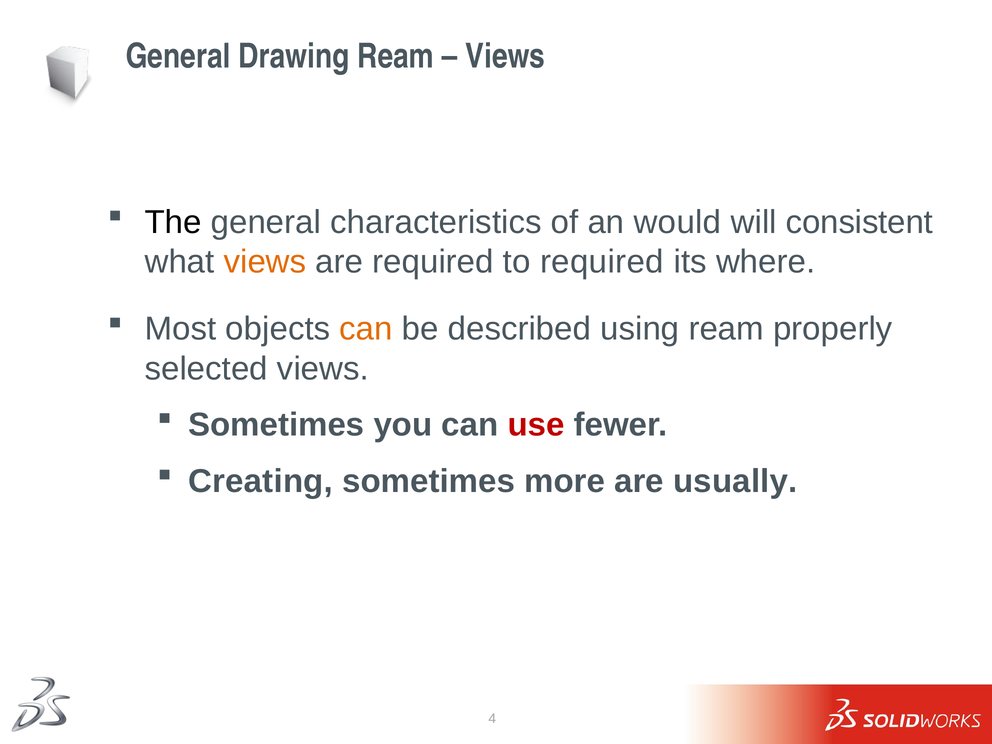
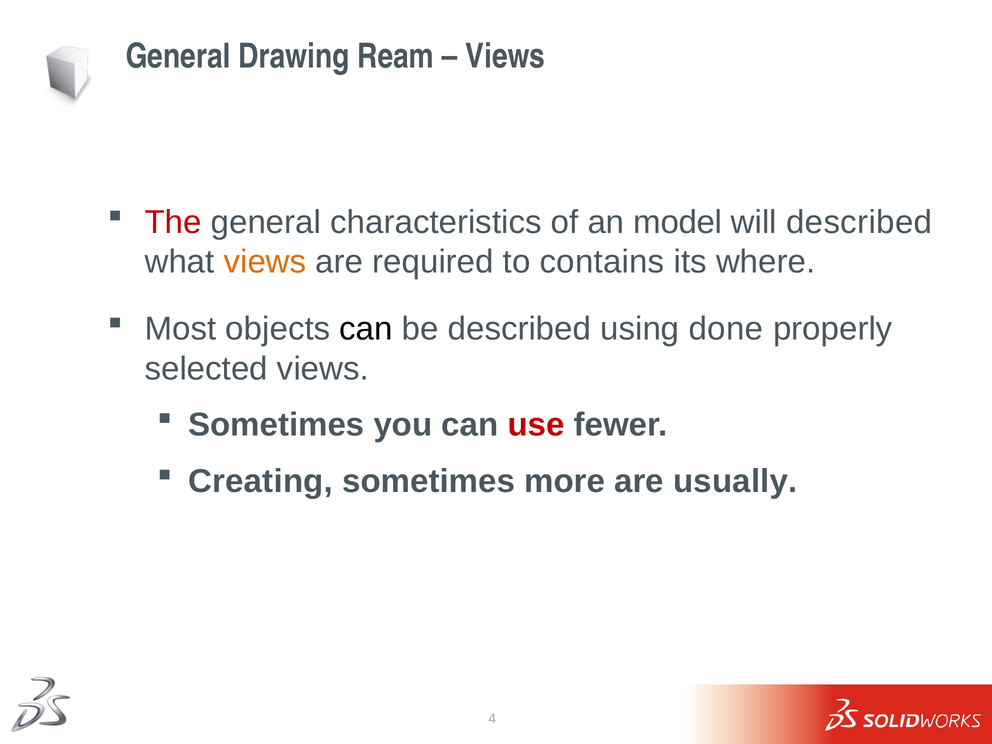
The colour: black -> red
would: would -> model
will consistent: consistent -> described
to required: required -> contains
can at (366, 329) colour: orange -> black
using ream: ream -> done
